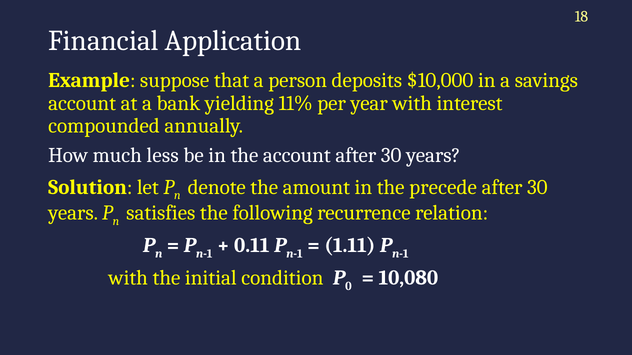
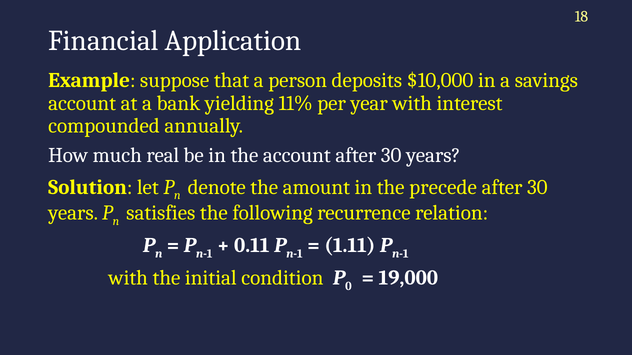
less: less -> real
10,080: 10,080 -> 19,000
